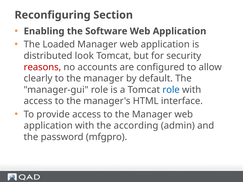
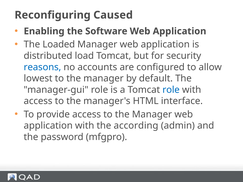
Section: Section -> Caused
look: look -> load
reasons colour: red -> blue
clearly: clearly -> lowest
